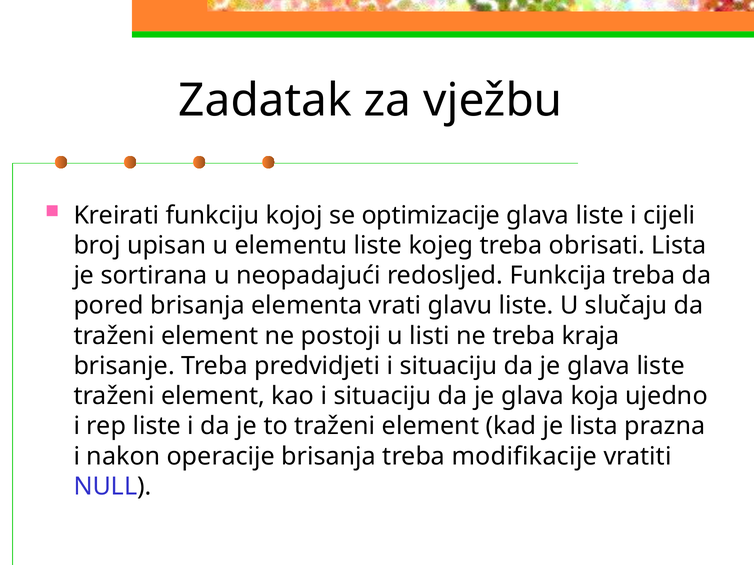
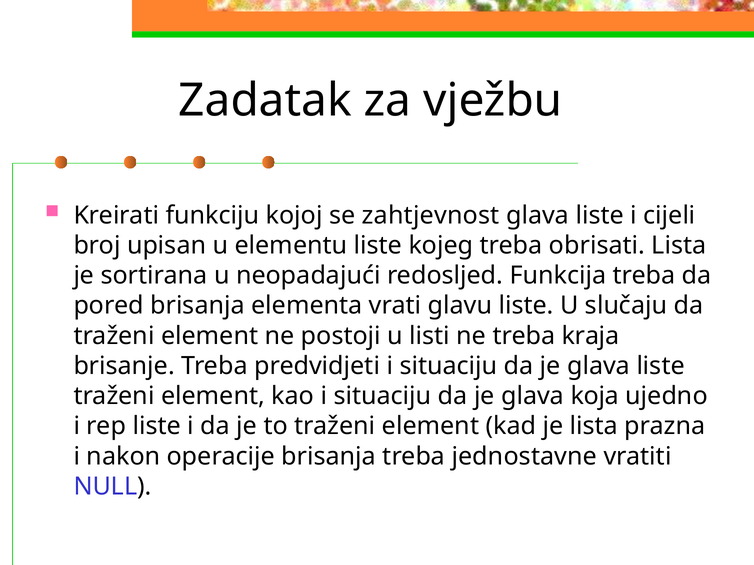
optimizacije: optimizacije -> zahtjevnost
modifikacije: modifikacije -> jednostavne
